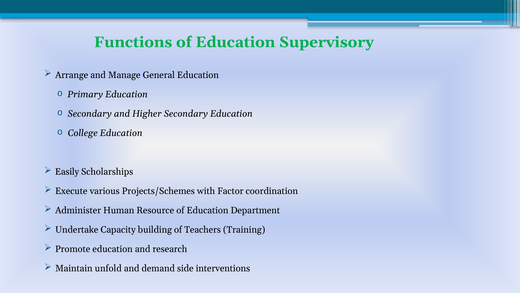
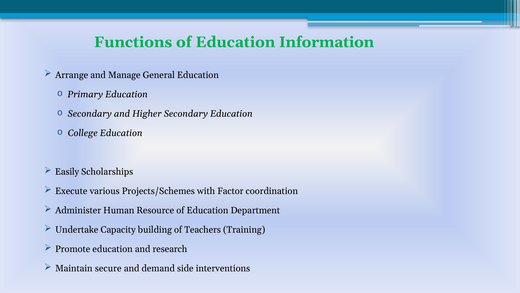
Supervisory: Supervisory -> Information
unfold: unfold -> secure
